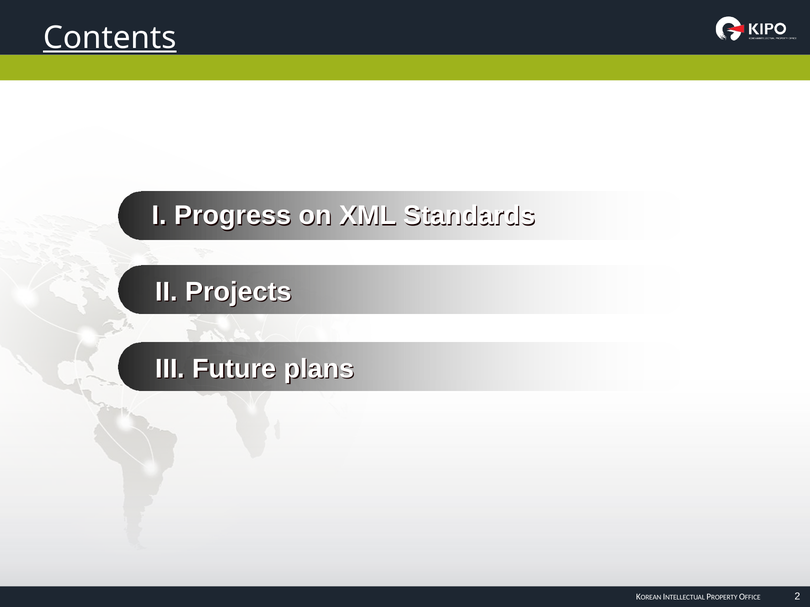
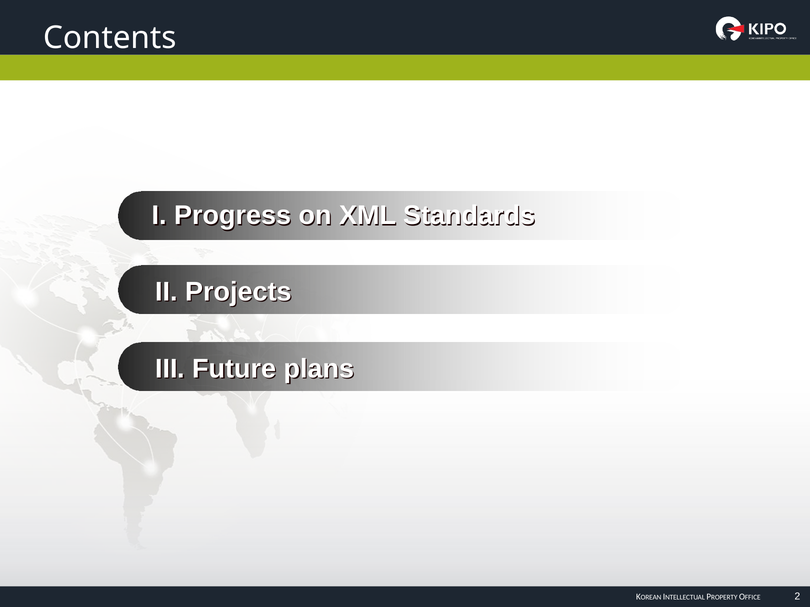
Contents underline: present -> none
